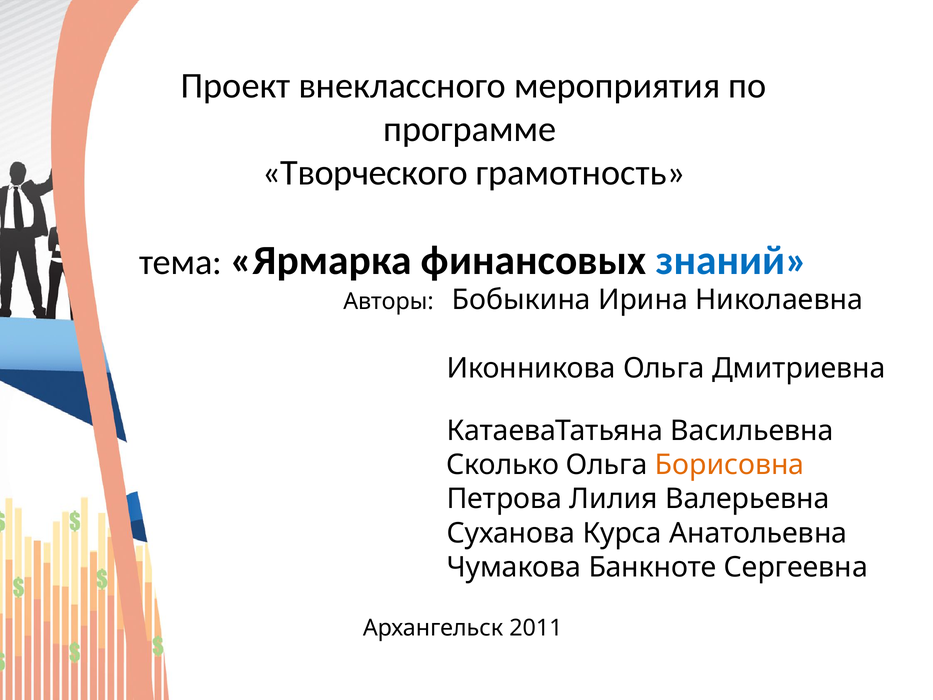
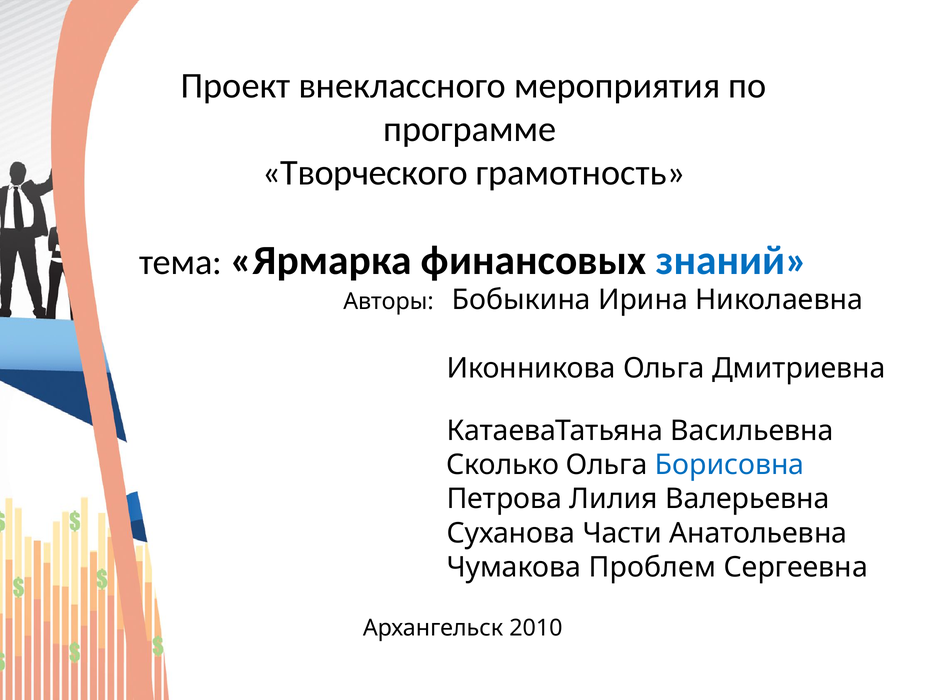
Борисовна colour: orange -> blue
Курса: Курса -> Части
Банкноте: Банкноте -> Проблем
2011: 2011 -> 2010
